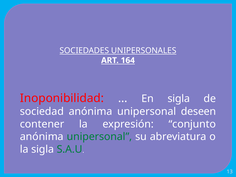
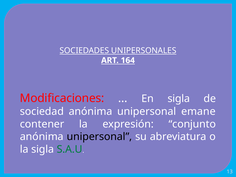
Inoponibilidad: Inoponibilidad -> Modificaciones
deseen: deseen -> emane
unipersonal at (99, 137) colour: green -> black
